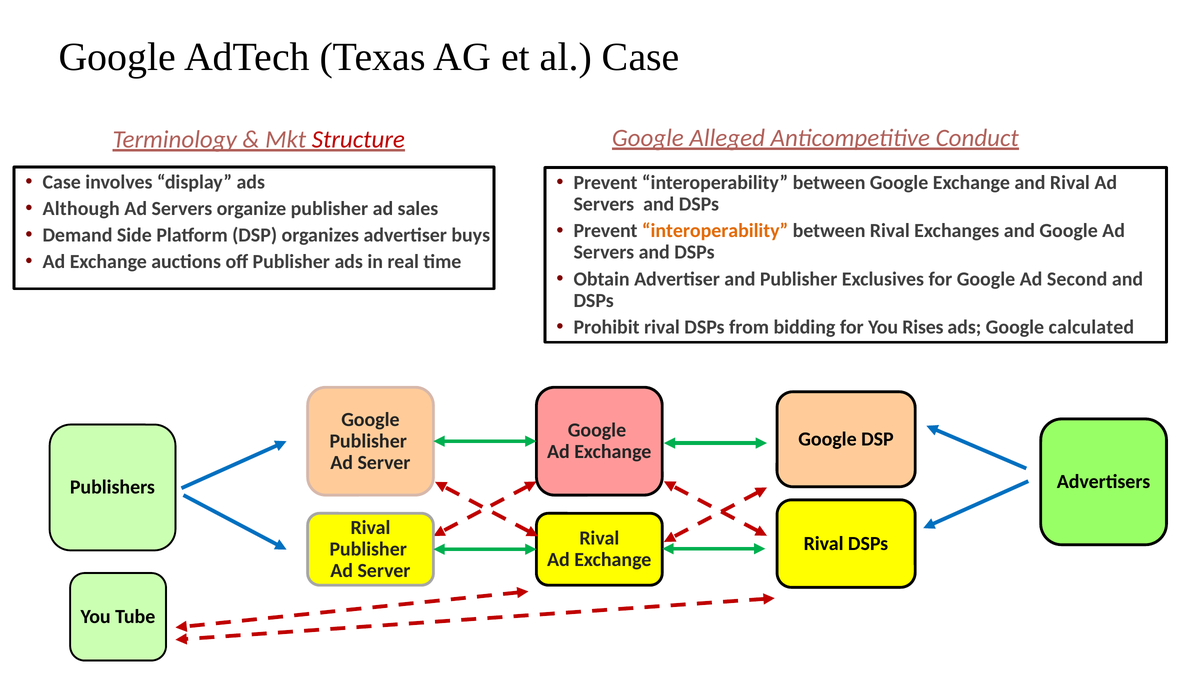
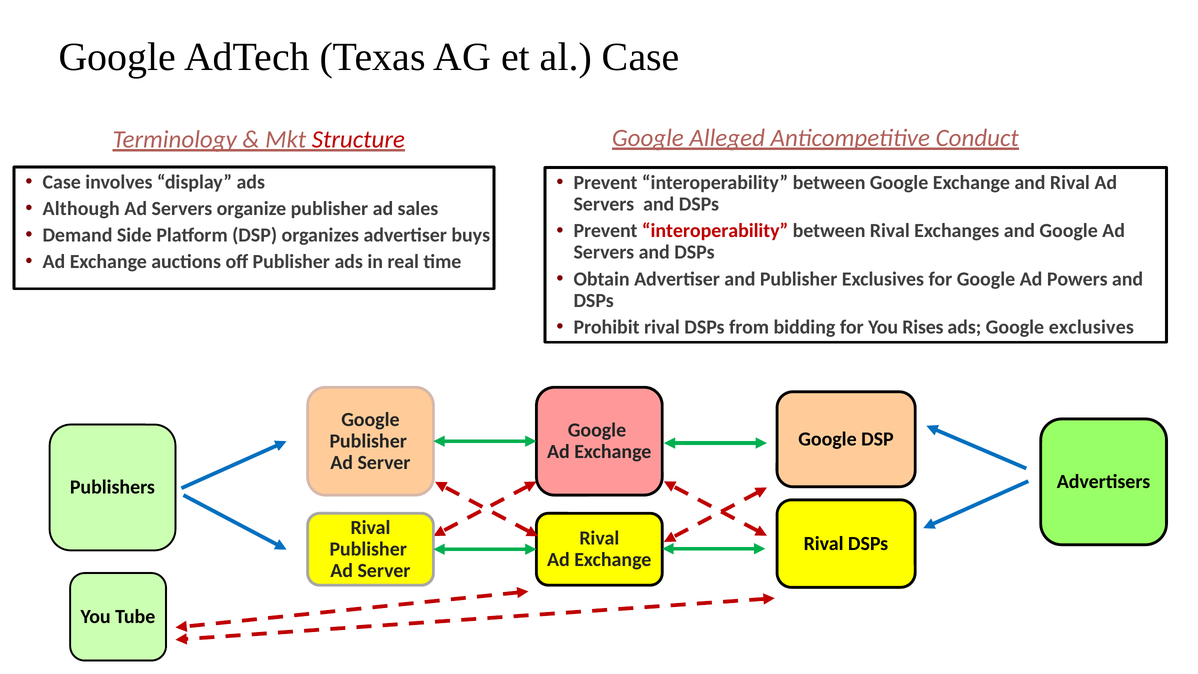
interoperability at (715, 231) colour: orange -> red
Second: Second -> Powers
Google calculated: calculated -> exclusives
